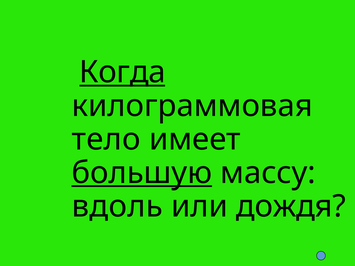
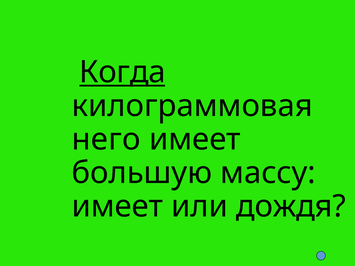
тело: тело -> него
большую underline: present -> none
вдоль at (117, 207): вдоль -> имеет
